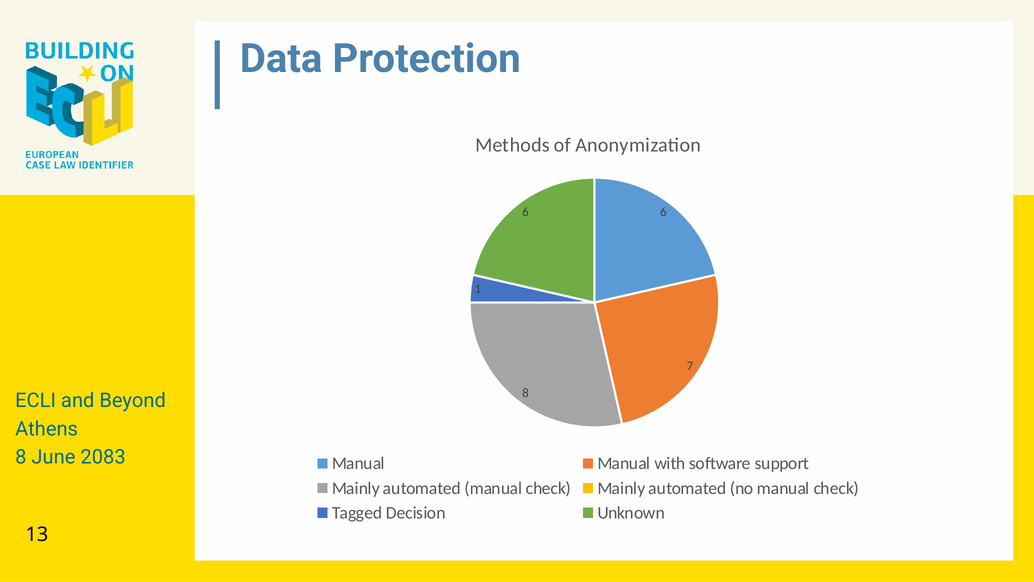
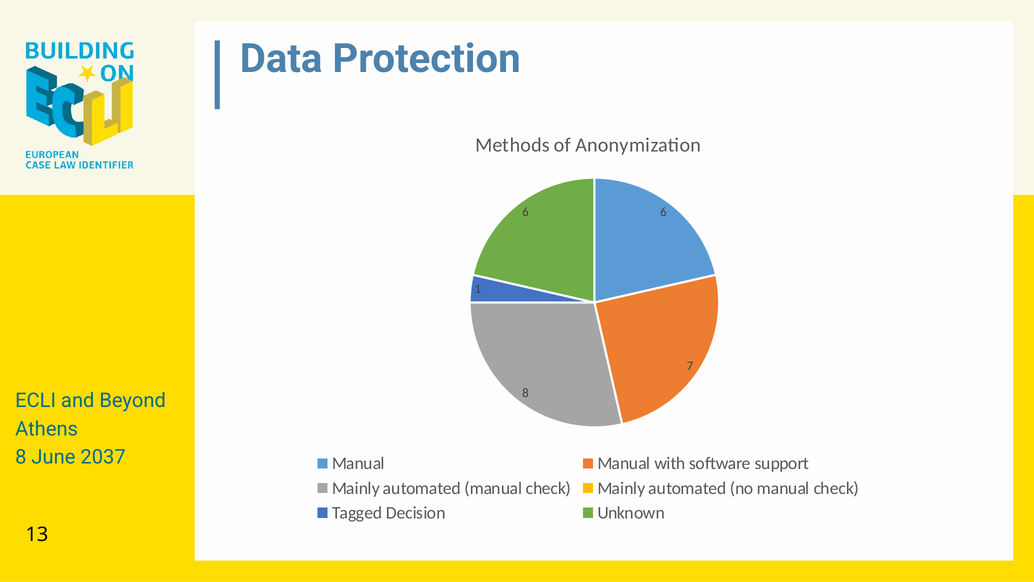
2083: 2083 -> 2037
